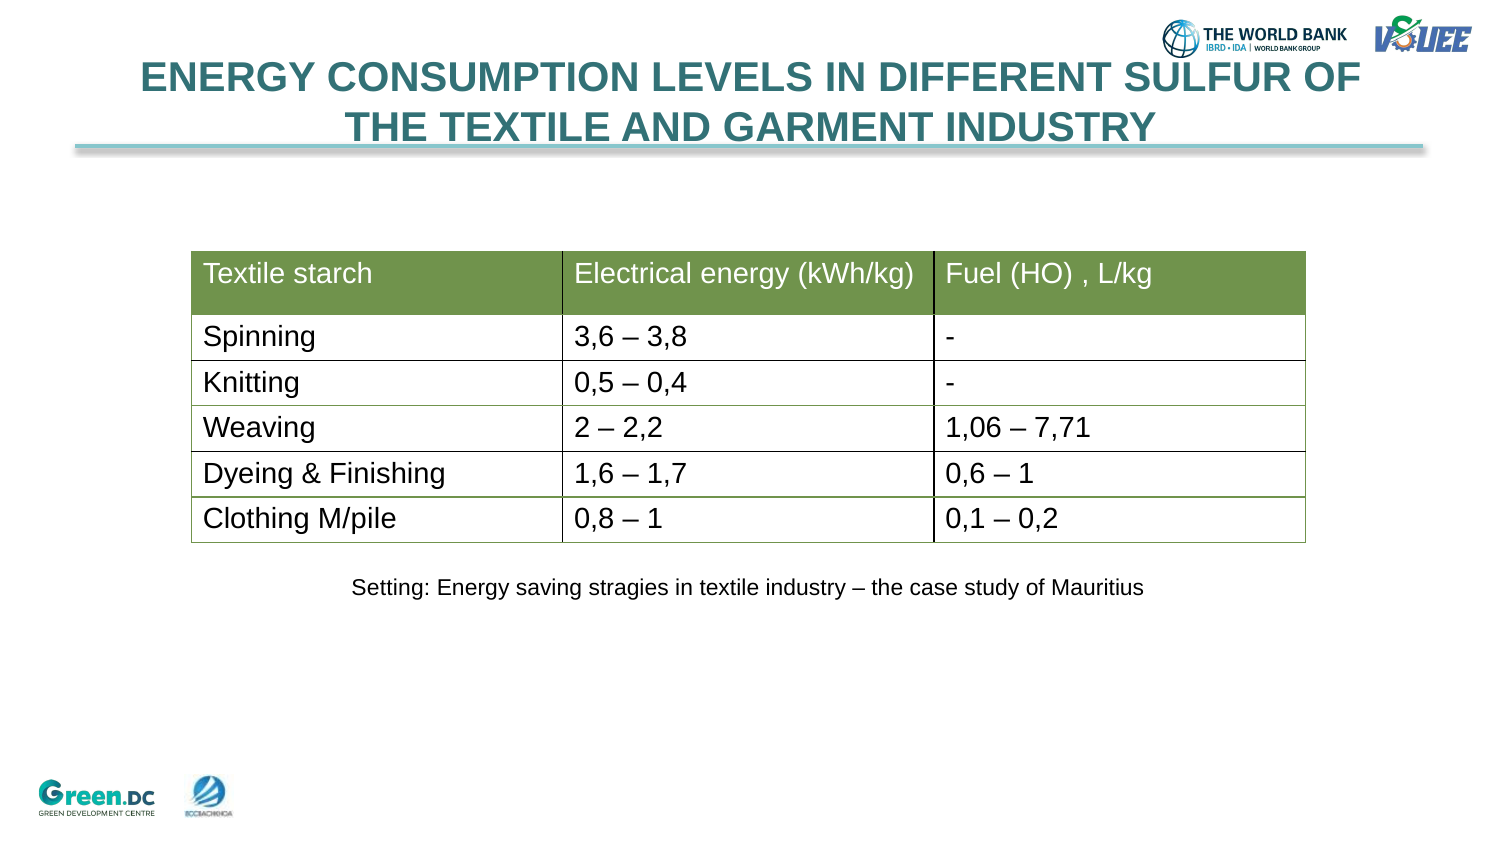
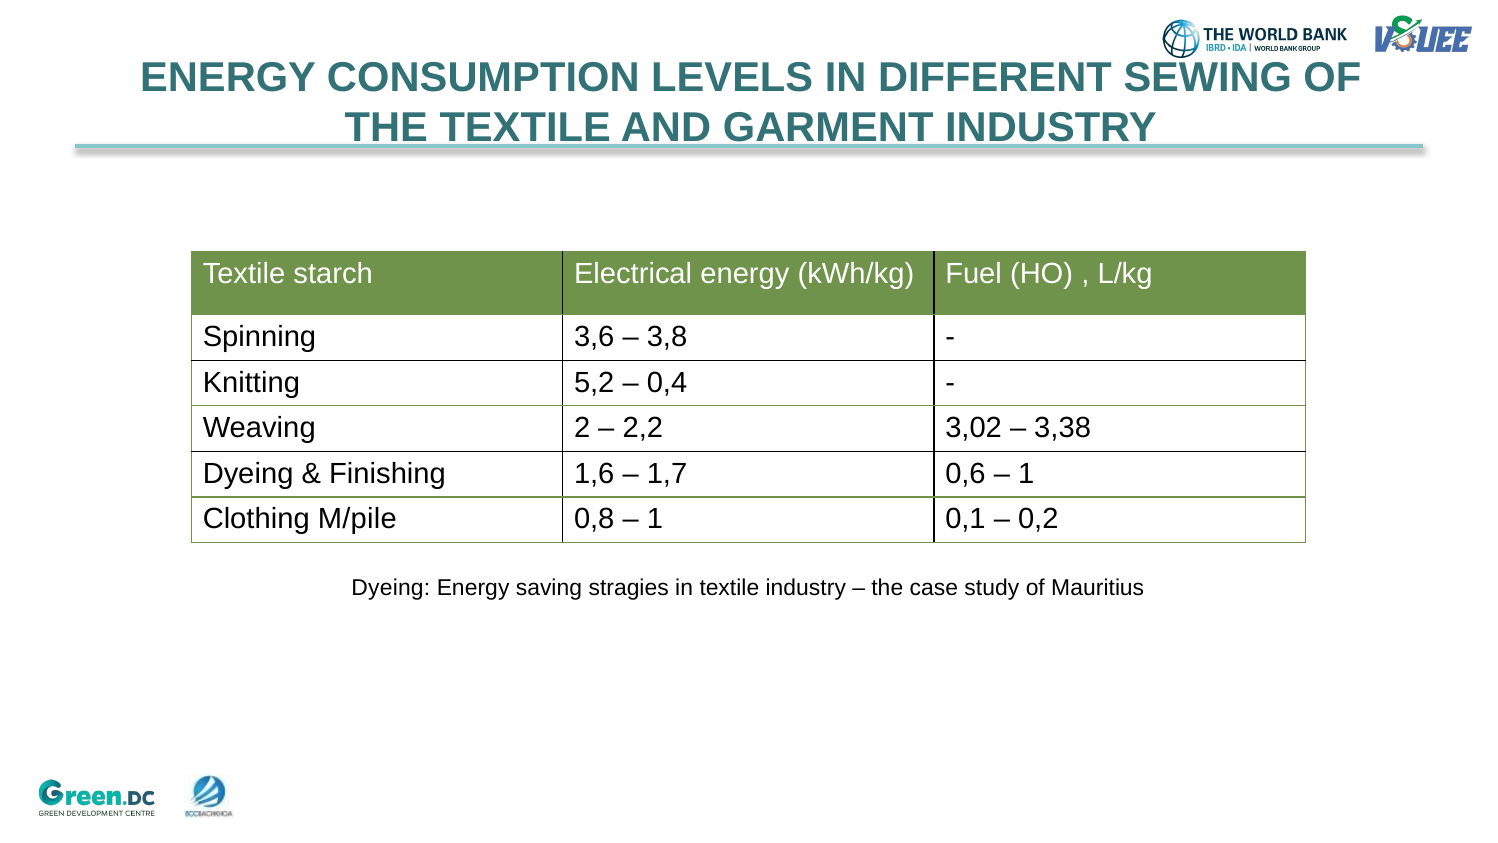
SULFUR: SULFUR -> SEWING
0,5: 0,5 -> 5,2
1,06: 1,06 -> 3,02
7,71: 7,71 -> 3,38
Setting at (391, 588): Setting -> Dyeing
